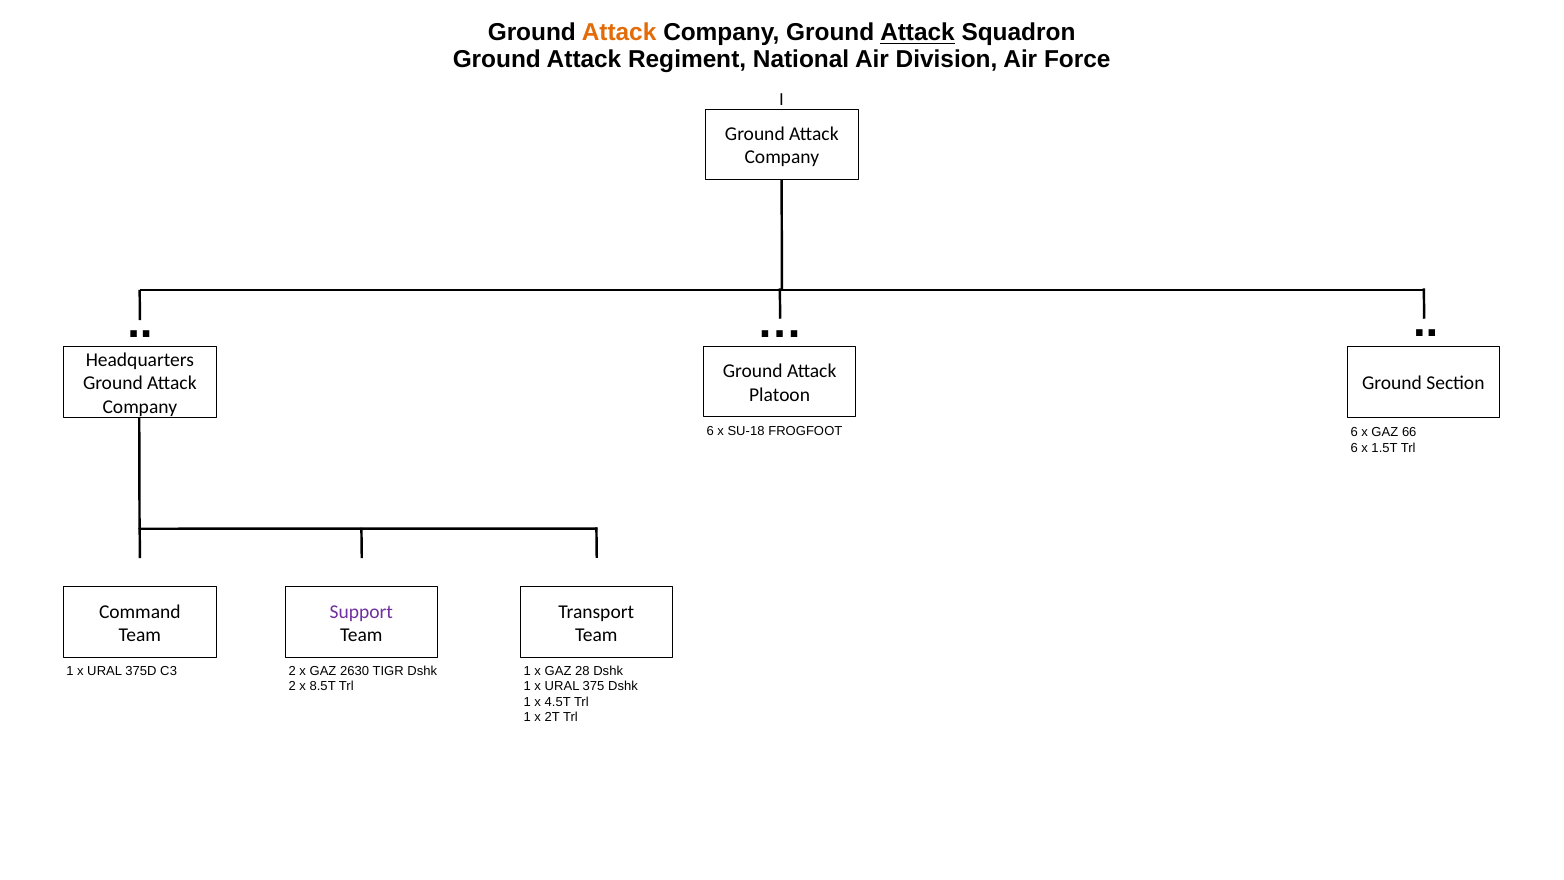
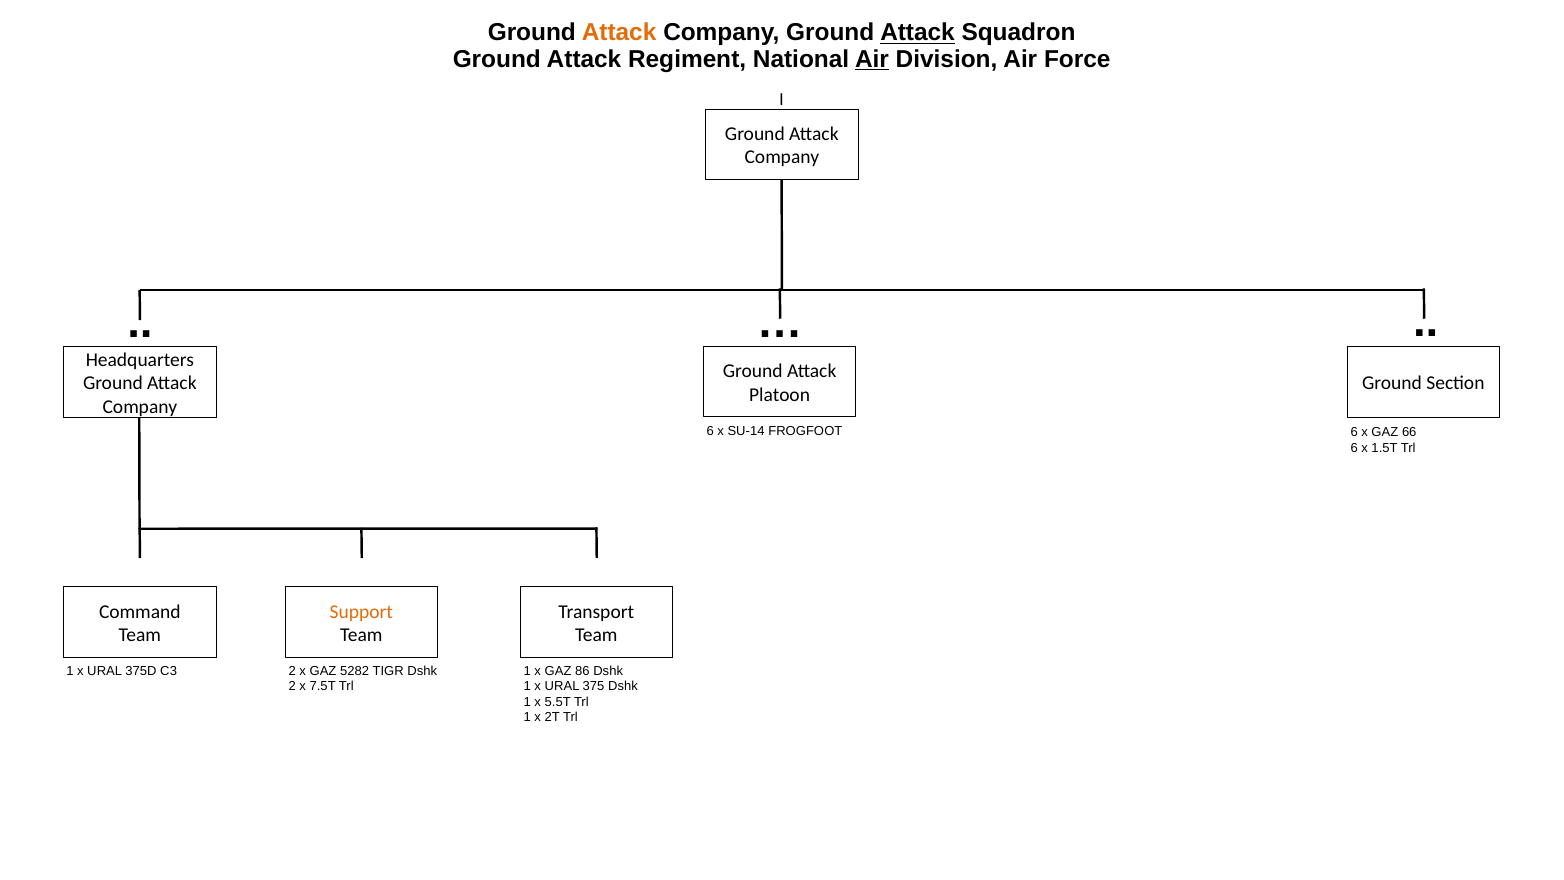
Air at (872, 59) underline: none -> present
SU-18: SU-18 -> SU-14
Support colour: purple -> orange
2630: 2630 -> 5282
28: 28 -> 86
8.5T: 8.5T -> 7.5T
4.5T: 4.5T -> 5.5T
